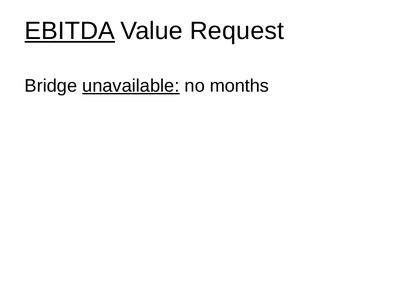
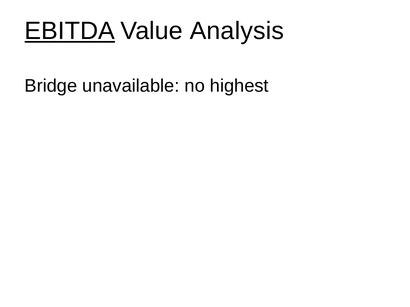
Request: Request -> Analysis
unavailable underline: present -> none
months: months -> highest
